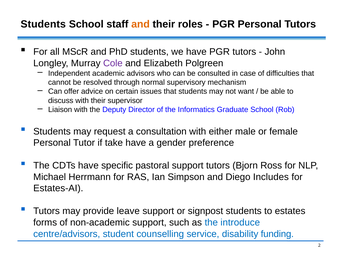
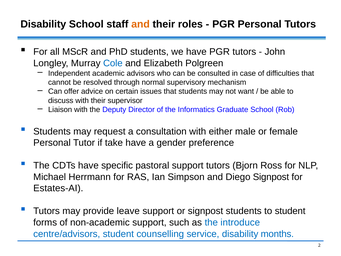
Students at (43, 24): Students -> Disability
Cole colour: purple -> blue
Diego Includes: Includes -> Signpost
to estates: estates -> student
funding: funding -> months
